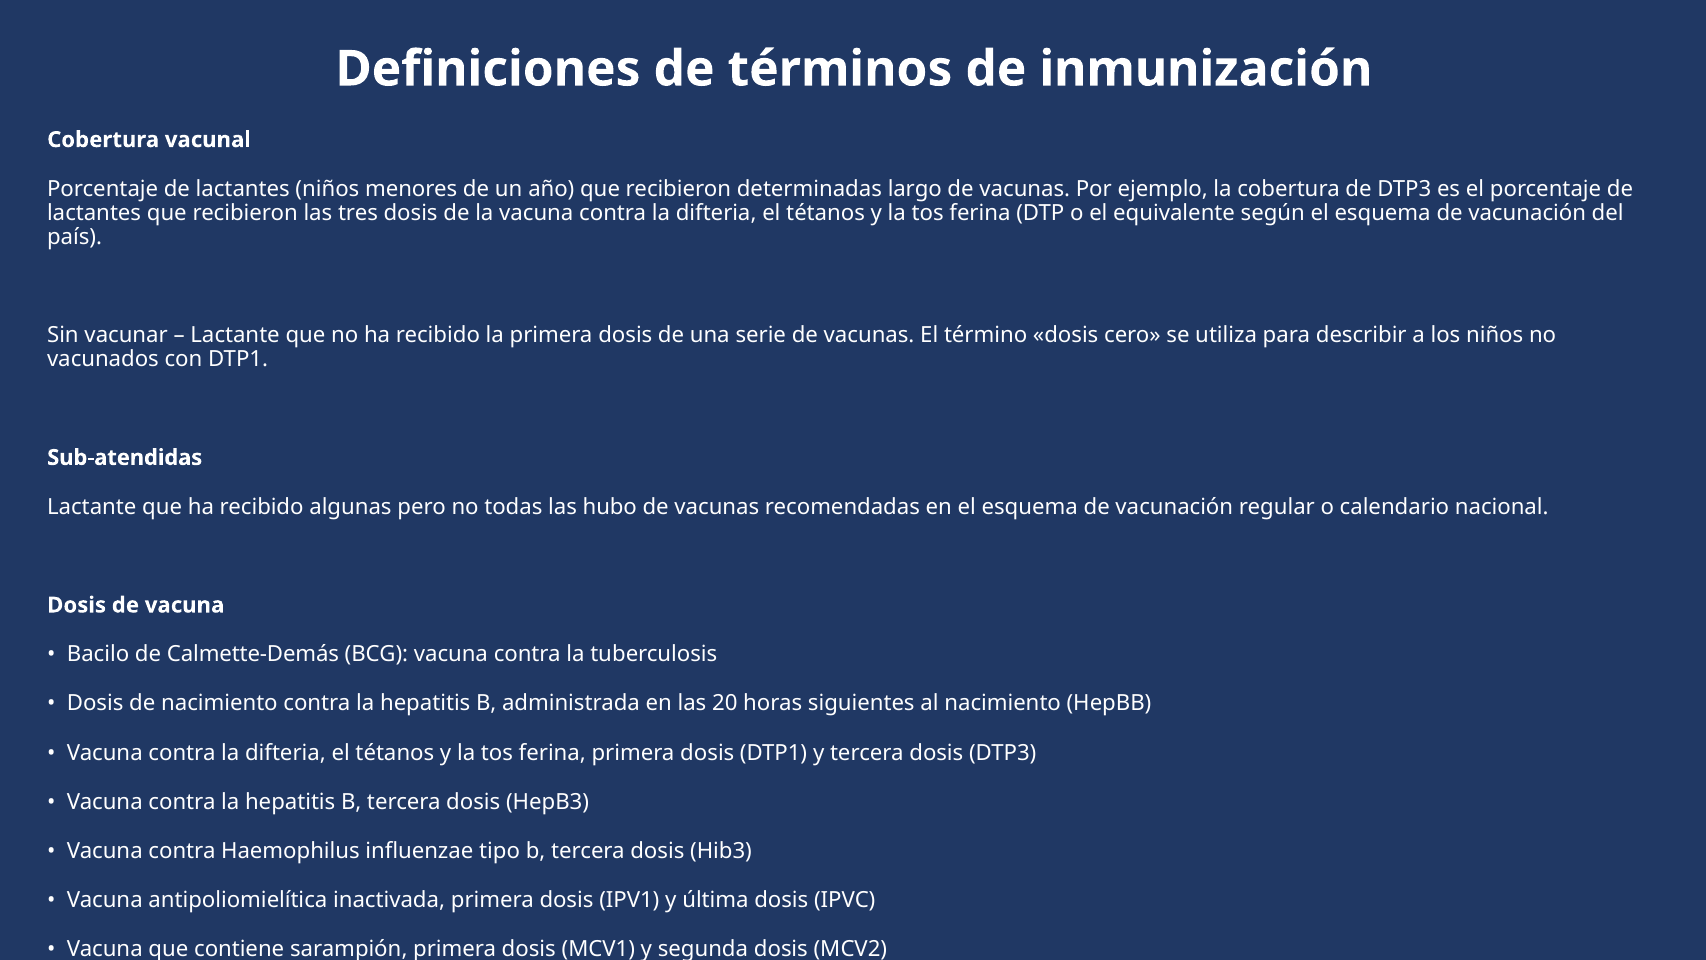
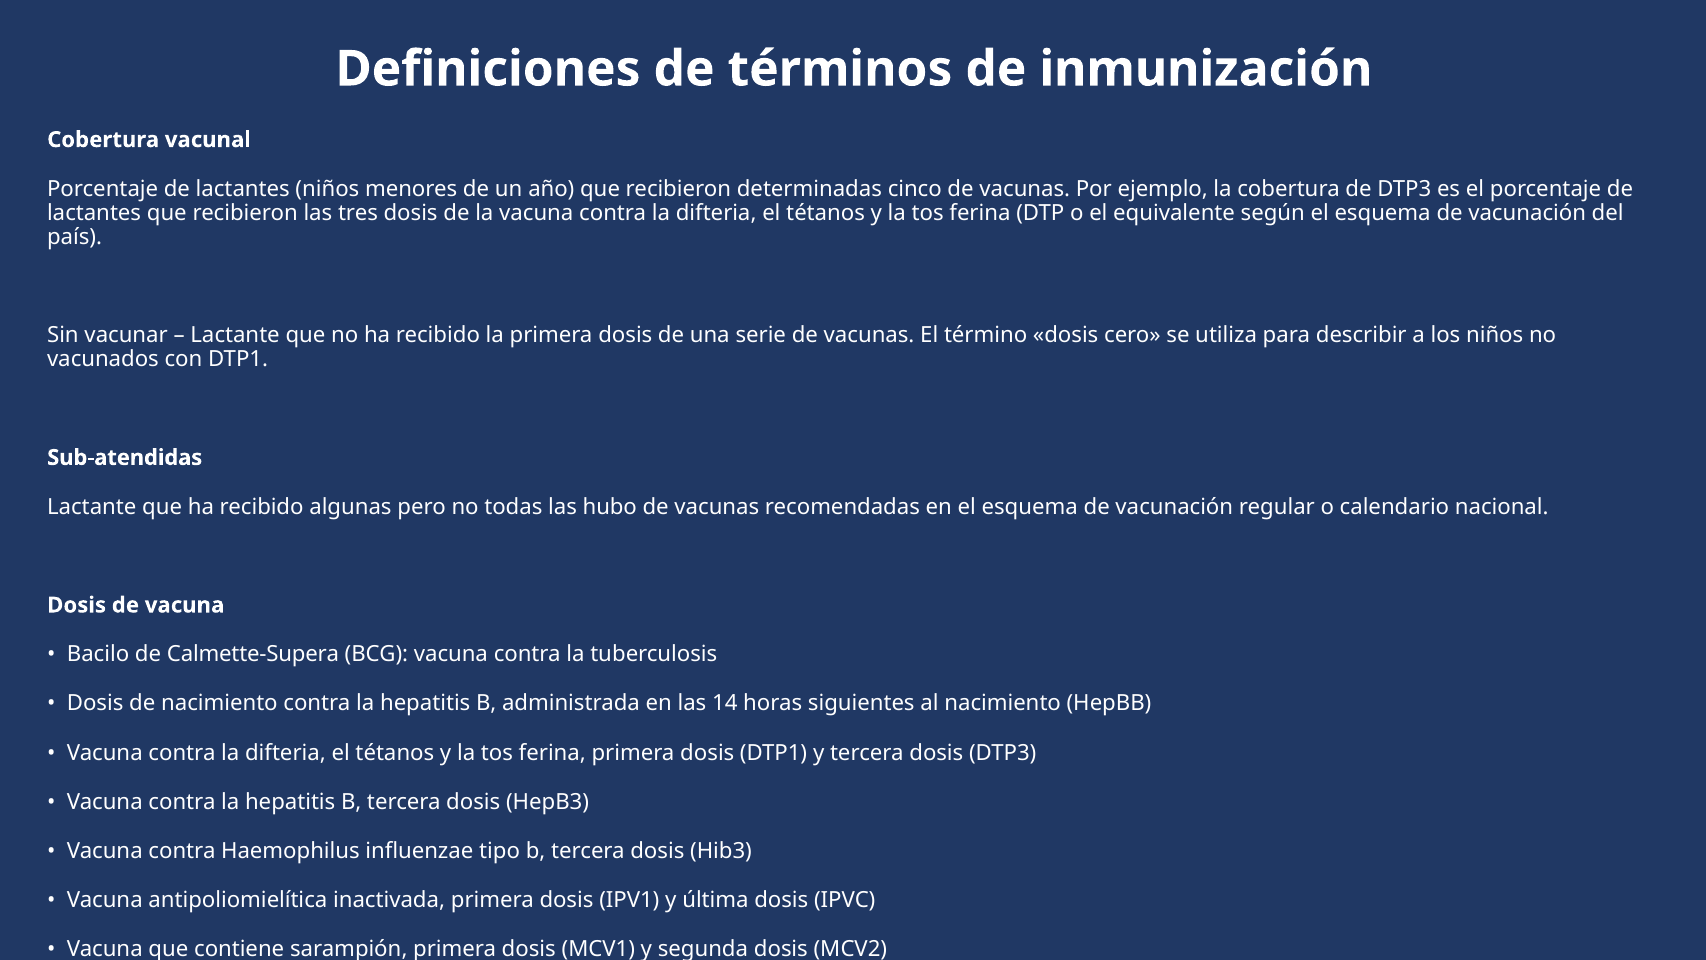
determinadas largo: largo -> cinco
Calmette-Demás: Calmette-Demás -> Calmette-Supera
20: 20 -> 14
